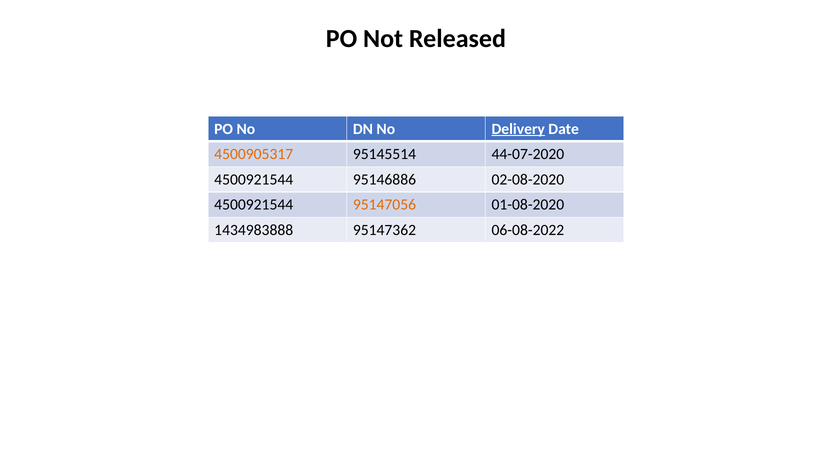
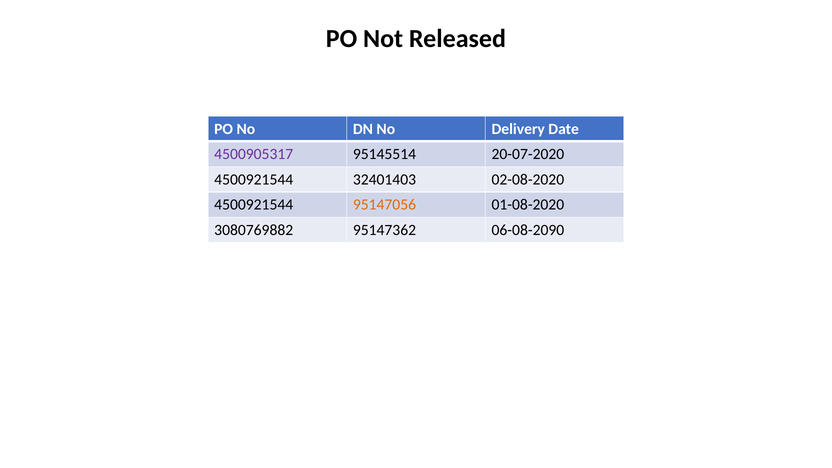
Delivery underline: present -> none
4500905317 colour: orange -> purple
44-07-2020: 44-07-2020 -> 20-07-2020
95146886: 95146886 -> 32401403
1434983888: 1434983888 -> 3080769882
06-08-2022: 06-08-2022 -> 06-08-2090
